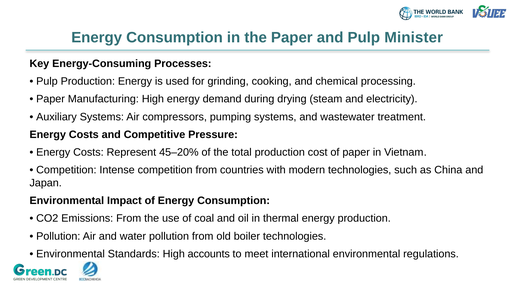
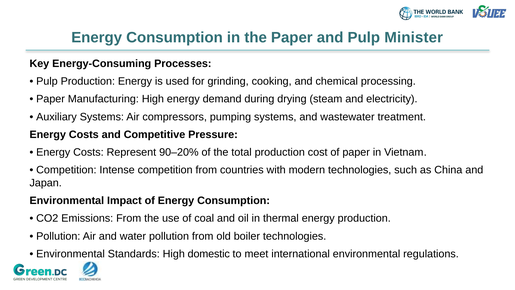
45–20%: 45–20% -> 90–20%
accounts: accounts -> domestic
